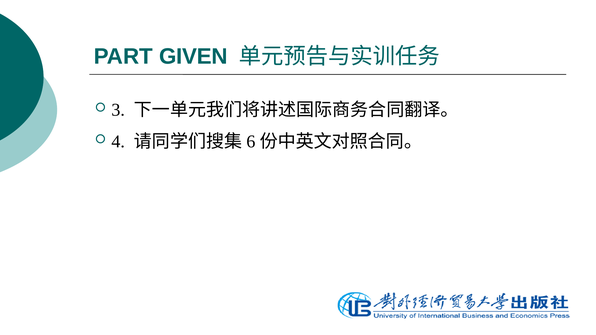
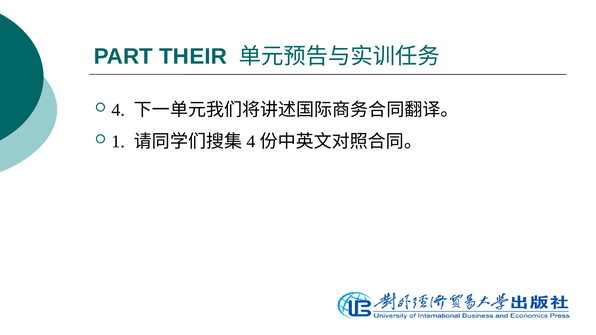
GIVEN: GIVEN -> THEIR
3 at (118, 110): 3 -> 4
4: 4 -> 1
6 at (251, 142): 6 -> 4
